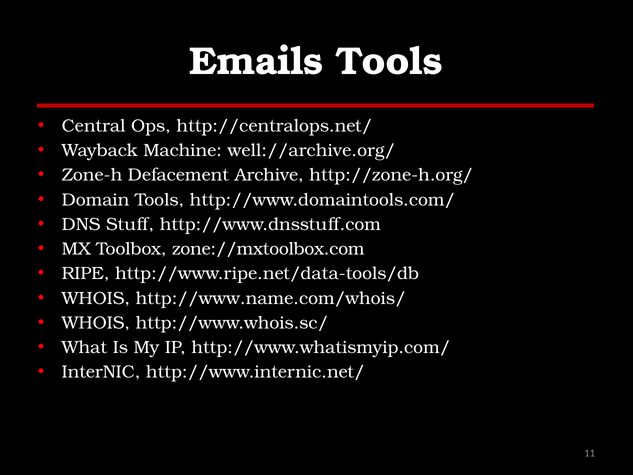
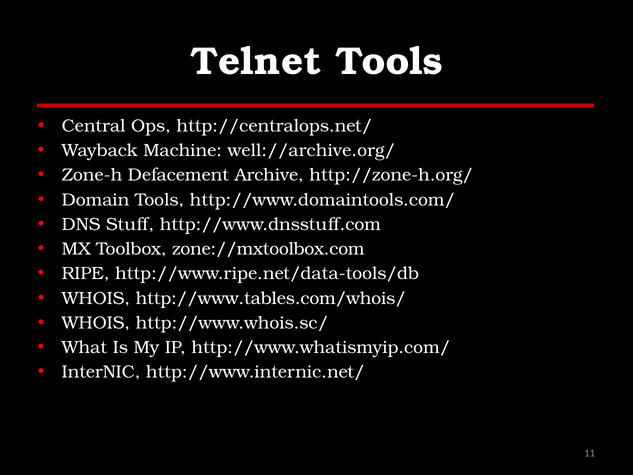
Emails: Emails -> Telnet
http://www.name.com/whois/: http://www.name.com/whois/ -> http://www.tables.com/whois/
